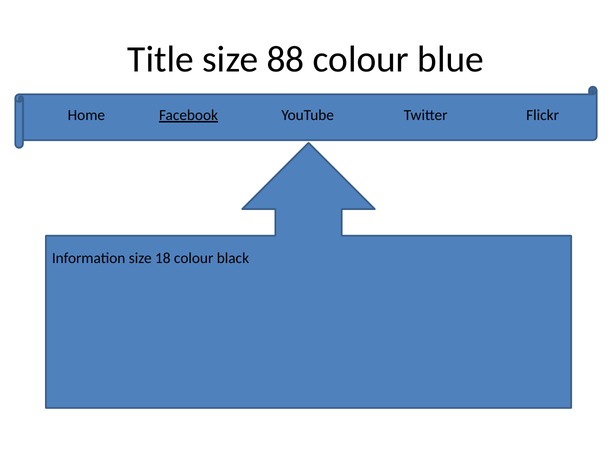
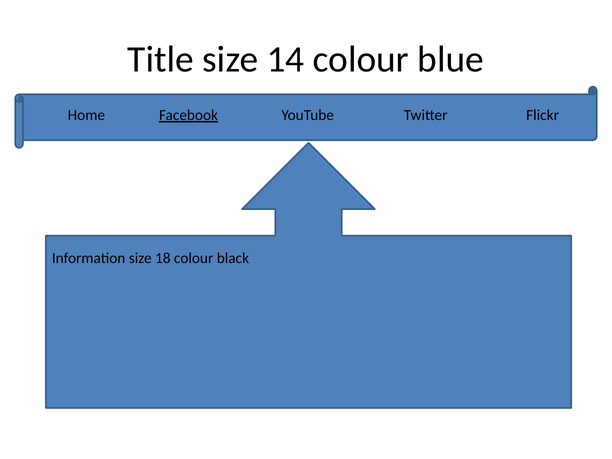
88: 88 -> 14
